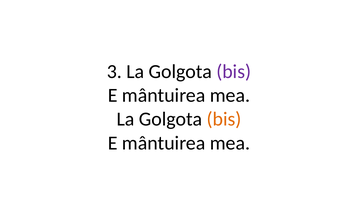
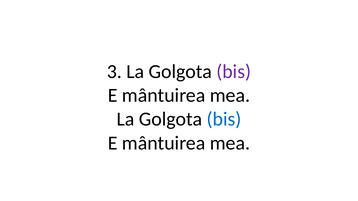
bis at (224, 119) colour: orange -> blue
